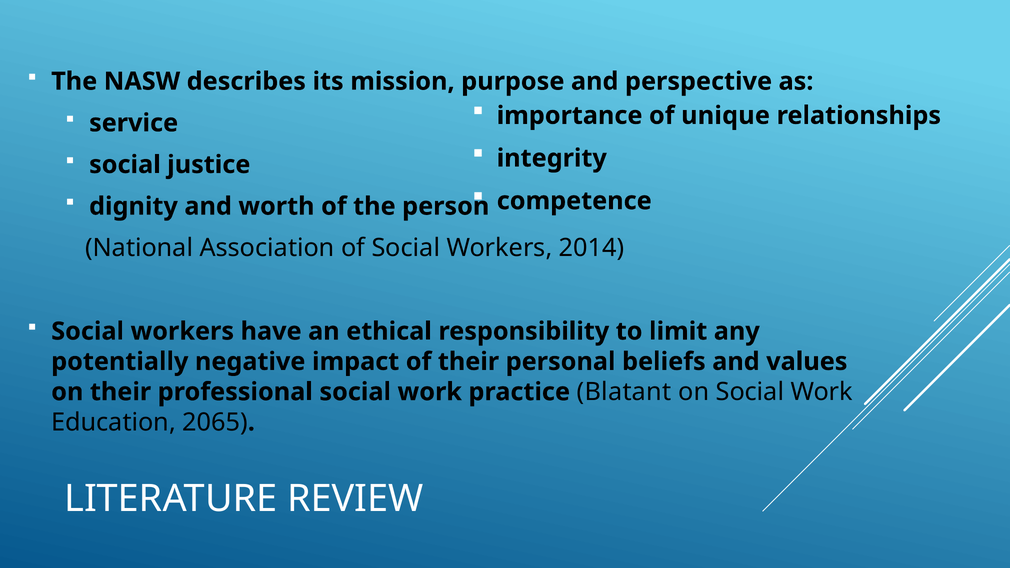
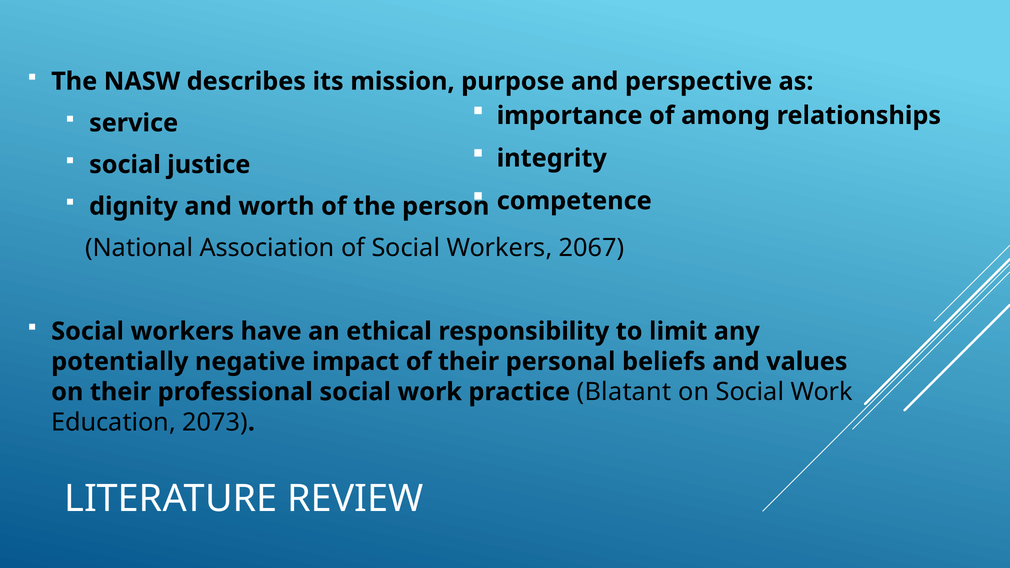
unique: unique -> among
2014: 2014 -> 2067
2065: 2065 -> 2073
